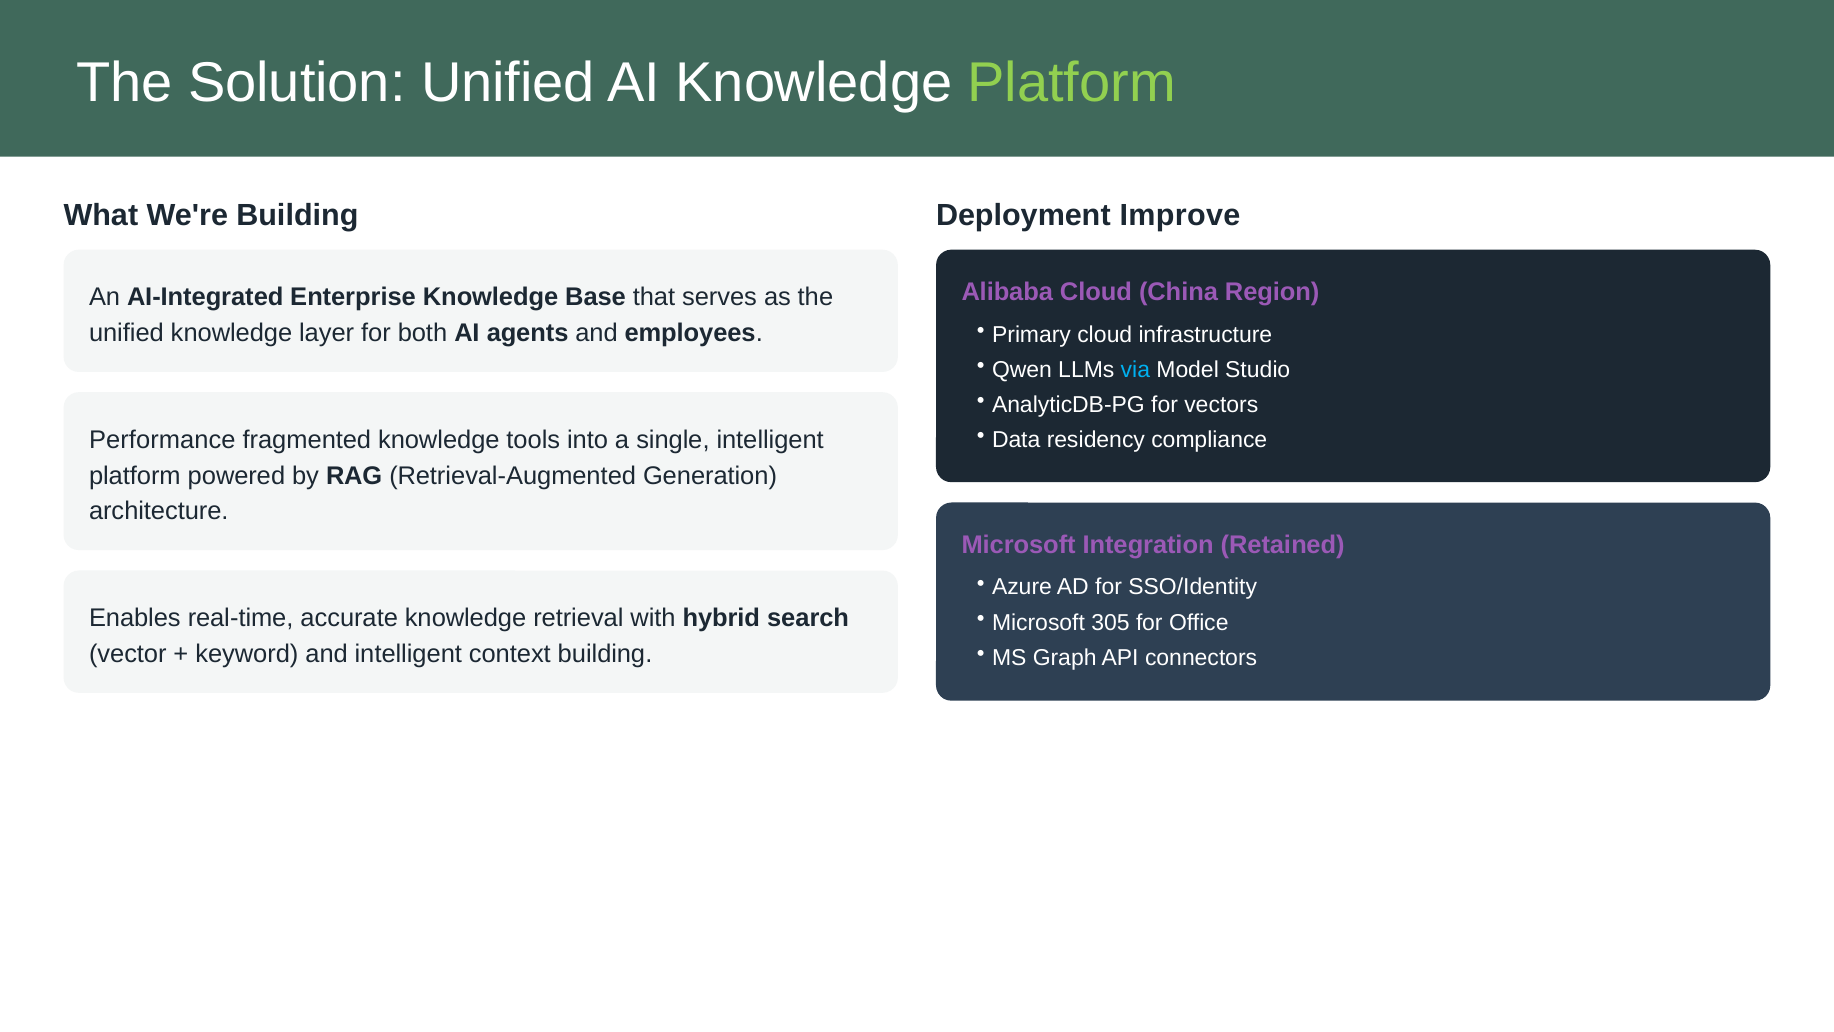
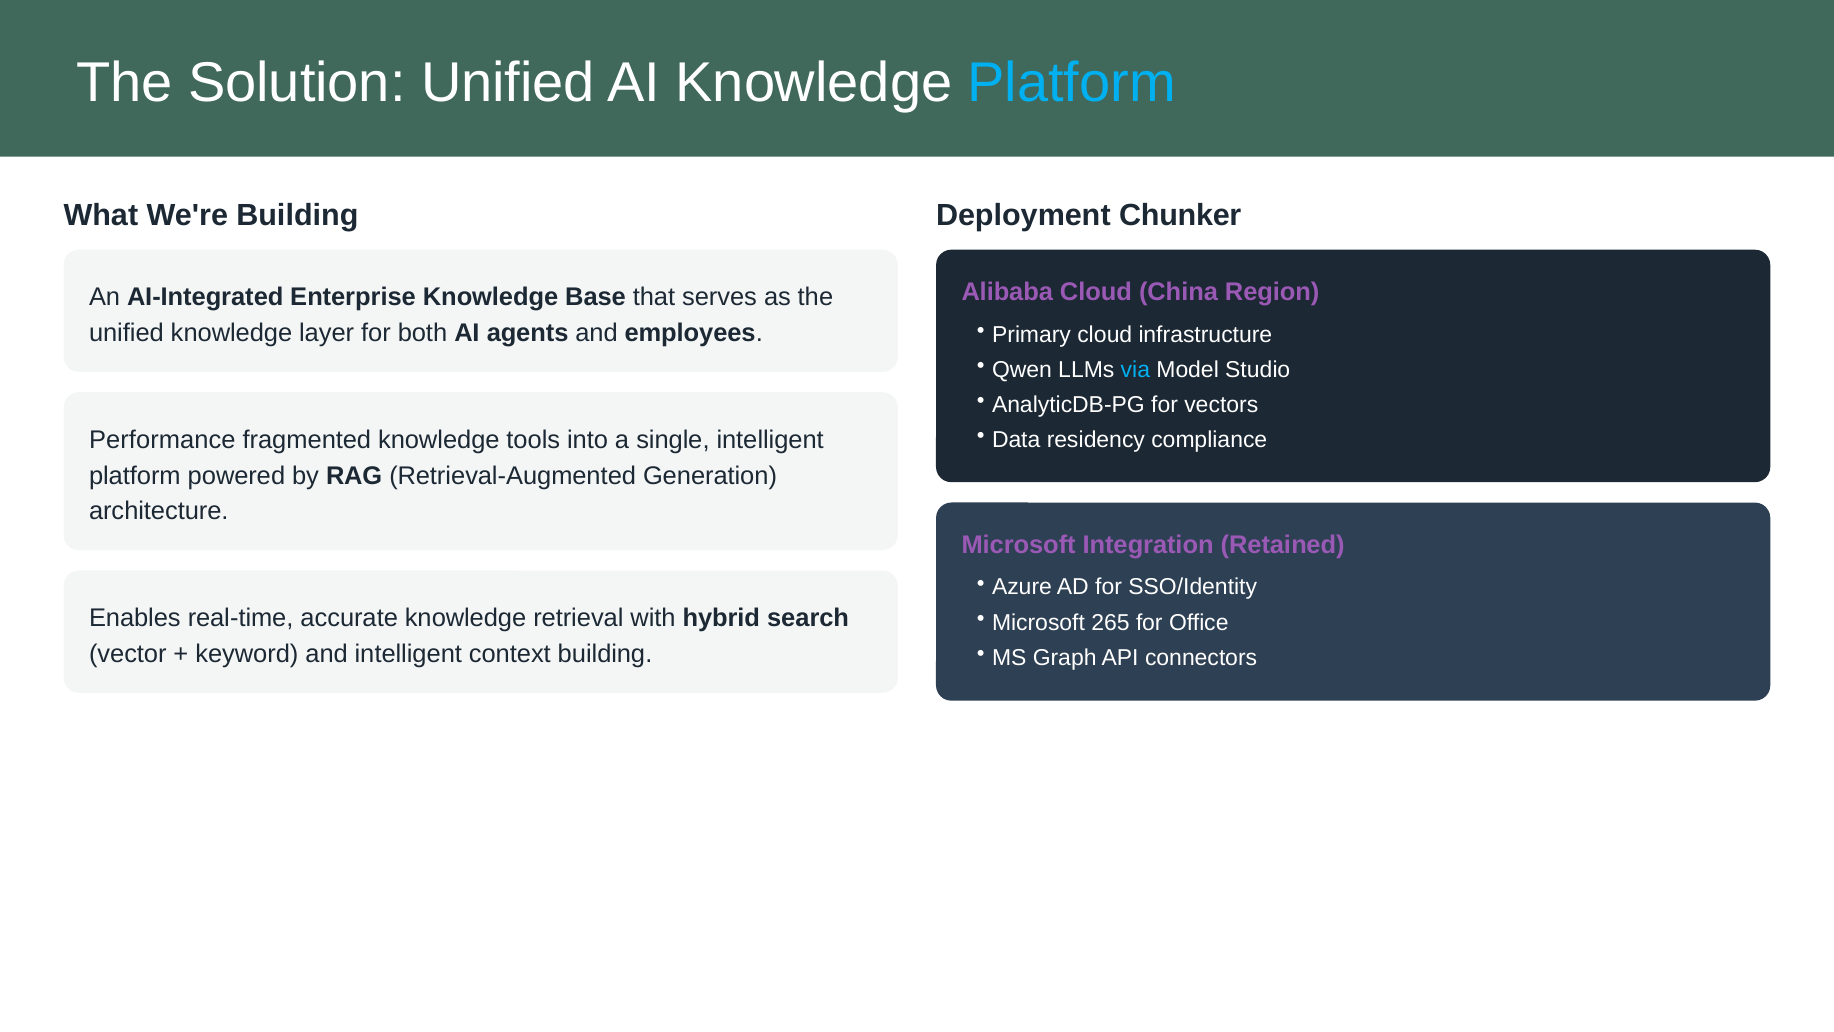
Platform at (1072, 83) colour: light green -> light blue
Improve: Improve -> Chunker
305: 305 -> 265
